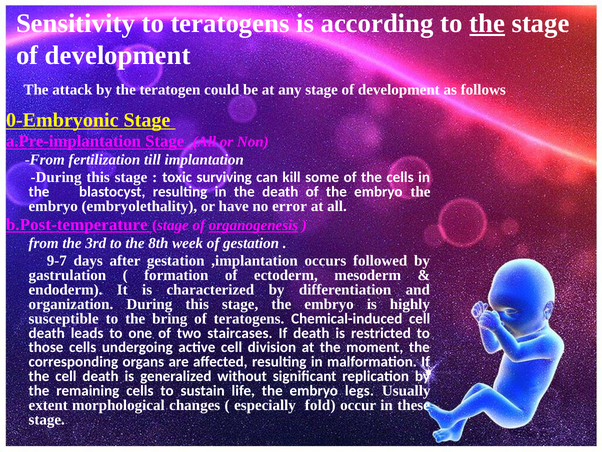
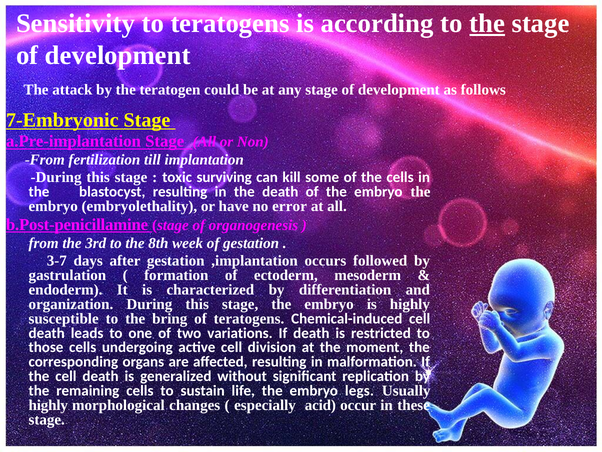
0-Embryonic: 0-Embryonic -> 7-Embryonic
b.Post-temperature: b.Post-temperature -> b.Post-penicillamine
organogenesis underline: present -> none
9-7: 9-7 -> 3-7
staircases: staircases -> variations
extent at (48, 405): extent -> highly
fold: fold -> acid
